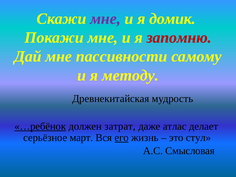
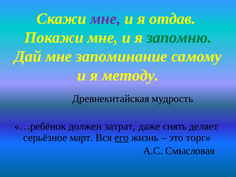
домик: домик -> отдав
запомню colour: red -> green
пассивности: пассивности -> запоминание
…ребёнок underline: present -> none
атлас: атлас -> снять
стул: стул -> торг
